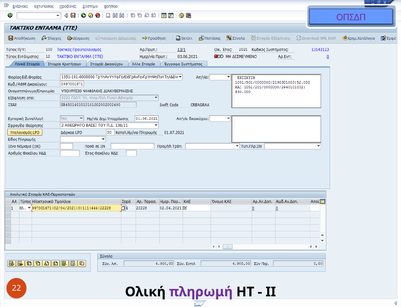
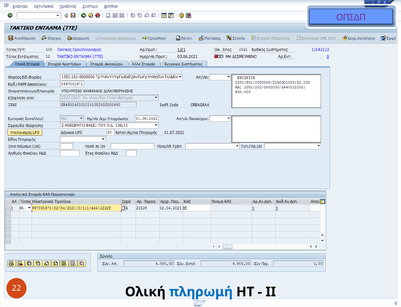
πληρωμή colour: purple -> blue
